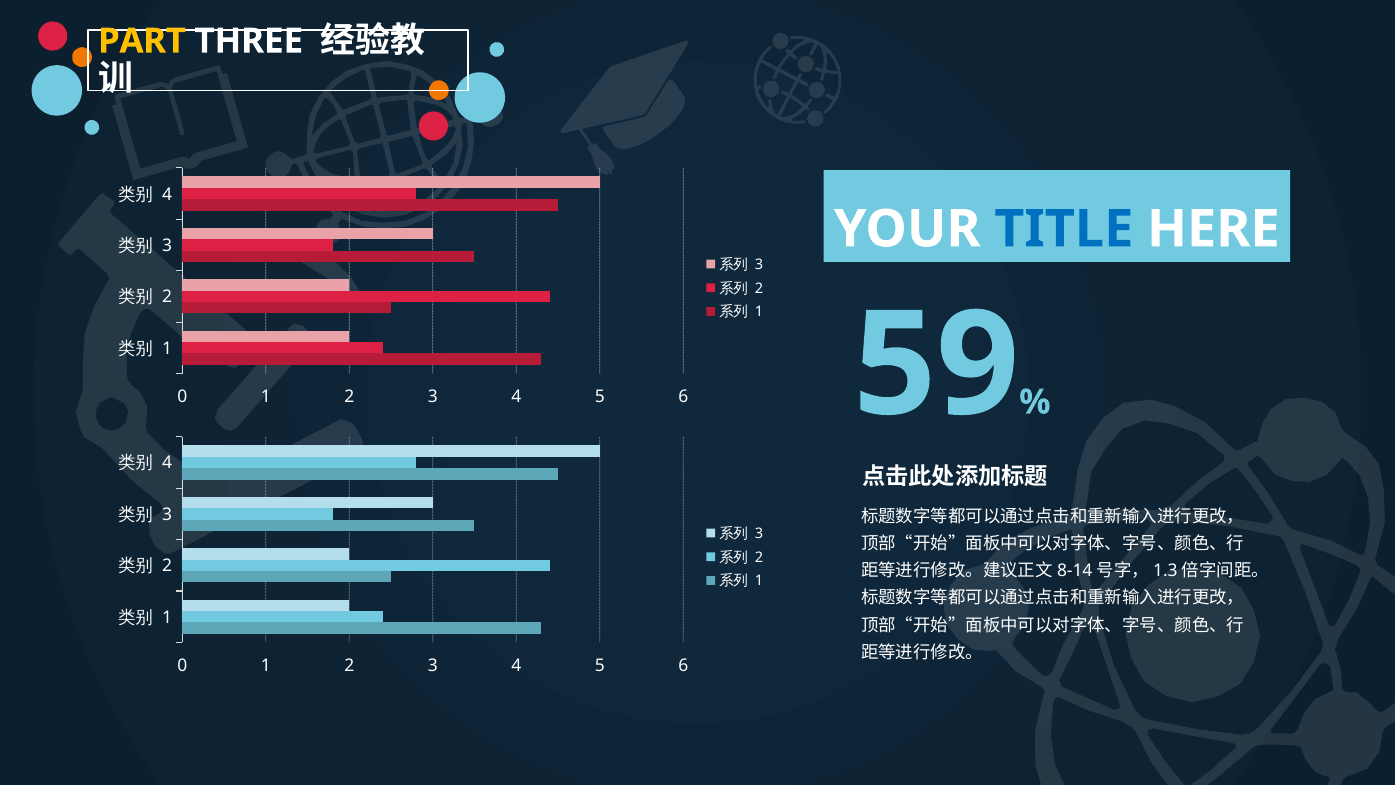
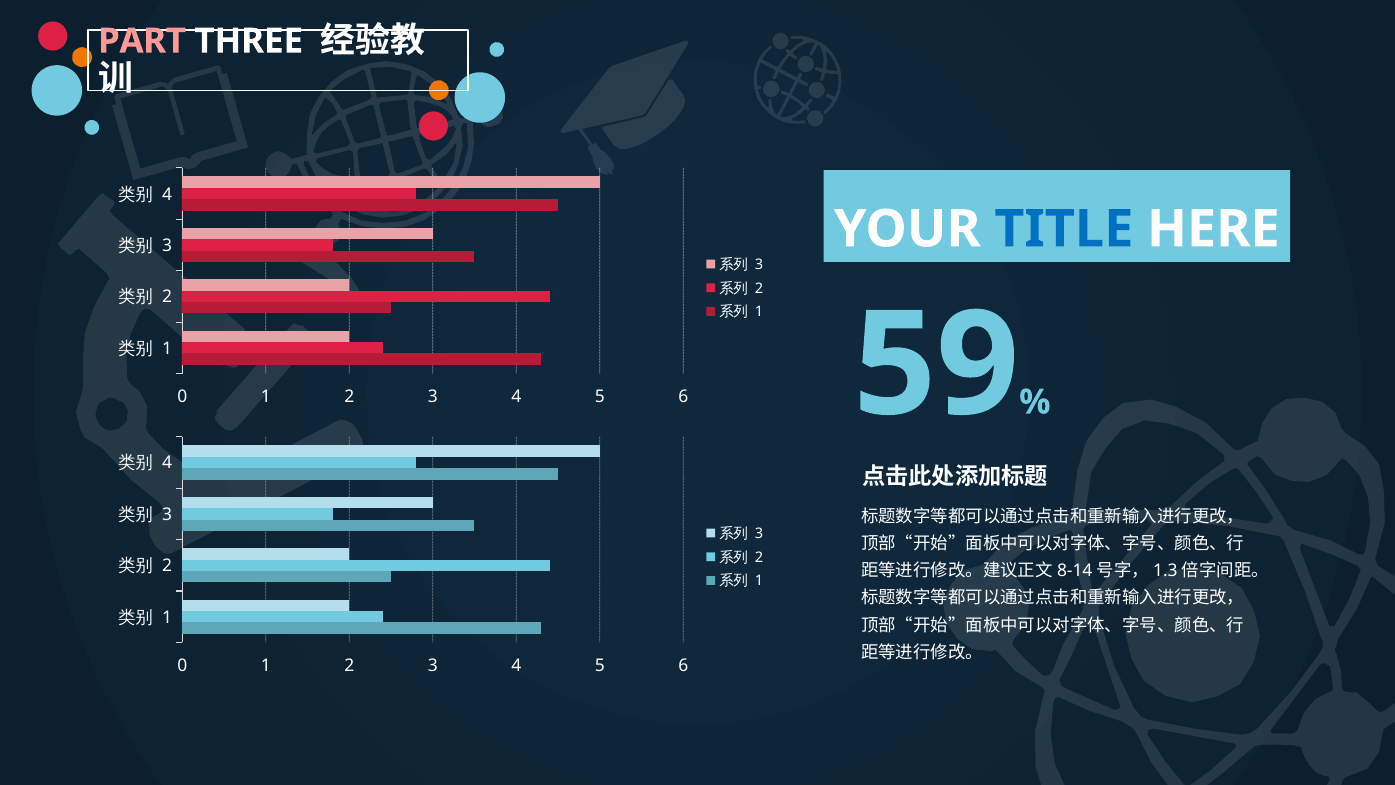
PART colour: yellow -> pink
